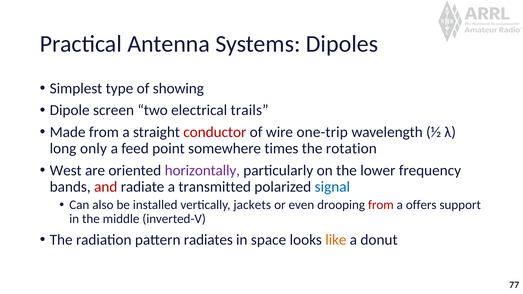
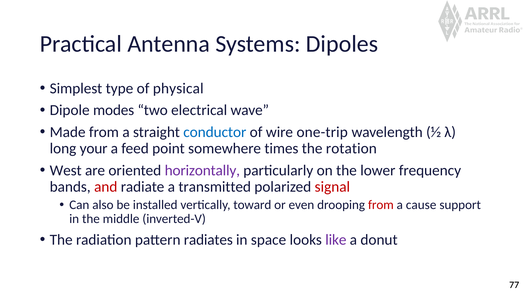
showing: showing -> physical
screen: screen -> modes
trails: trails -> wave
conductor colour: red -> blue
only: only -> your
signal colour: blue -> red
jackets: jackets -> toward
offers: offers -> cause
like colour: orange -> purple
